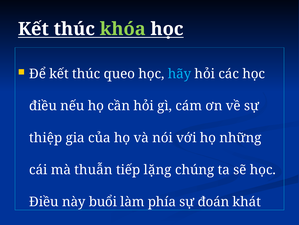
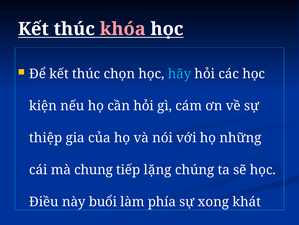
khóa at (123, 29) colour: light green -> pink
queo: queo -> chọn
điều at (43, 106): điều -> kiện
thuẫn: thuẫn -> chung
đoán: đoán -> xong
